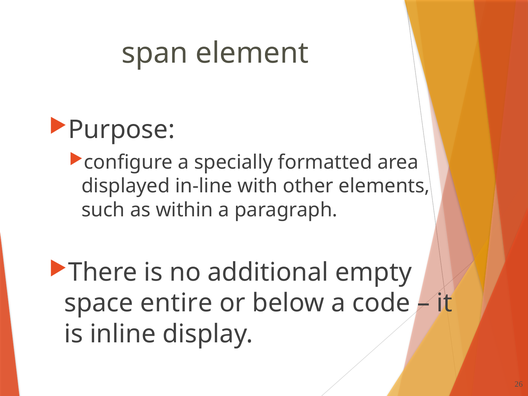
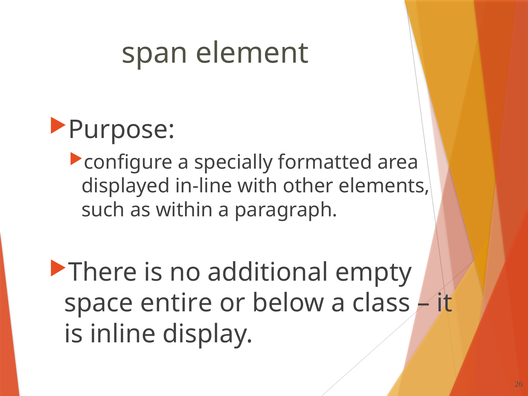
code: code -> class
